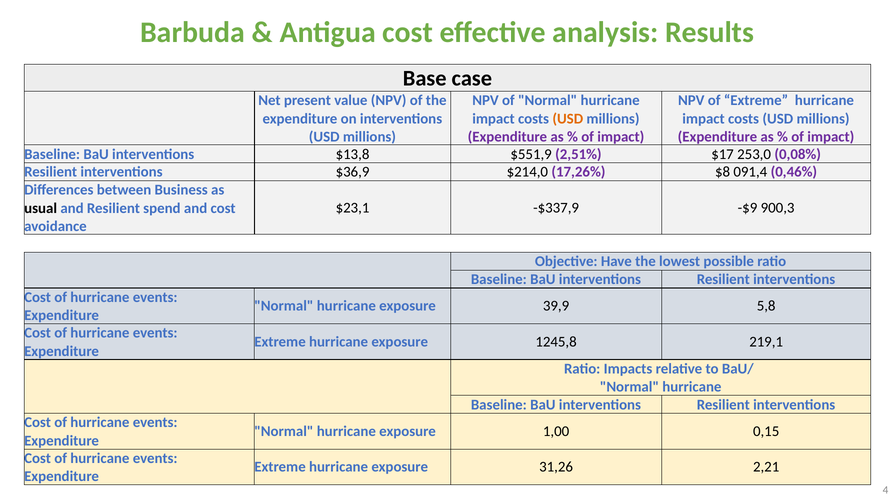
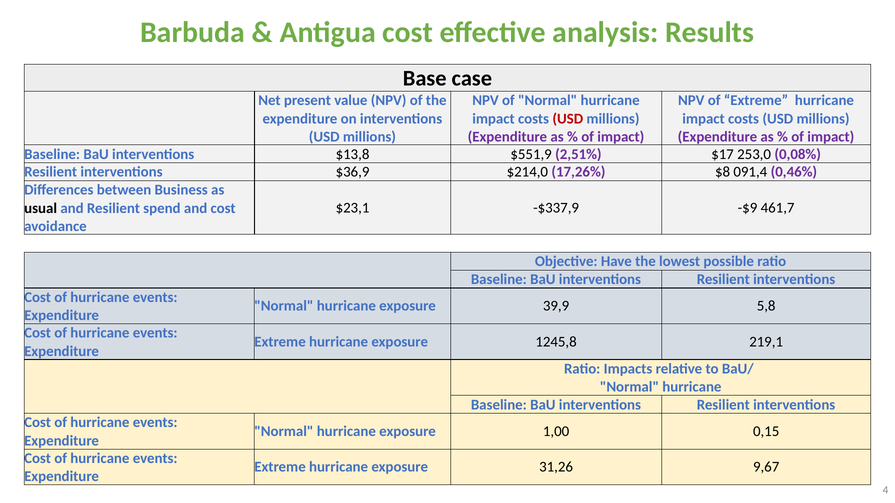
USD at (568, 119) colour: orange -> red
900,3: 900,3 -> 461,7
2,21: 2,21 -> 9,67
